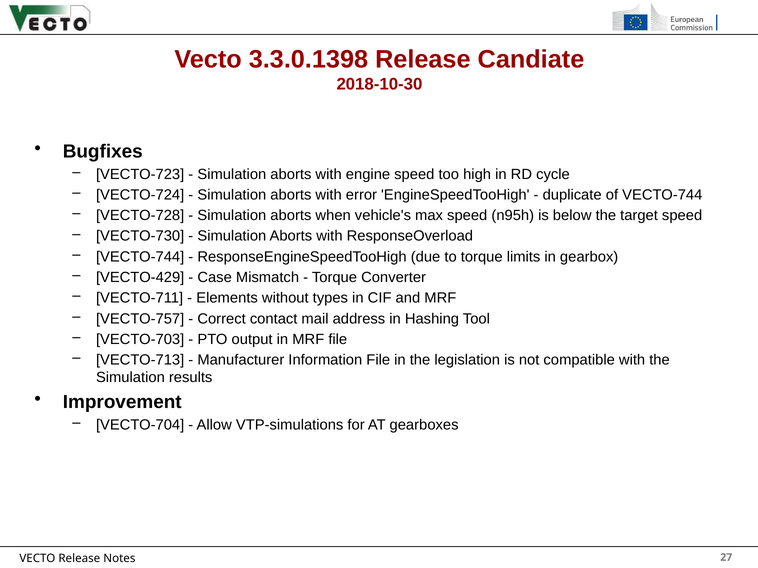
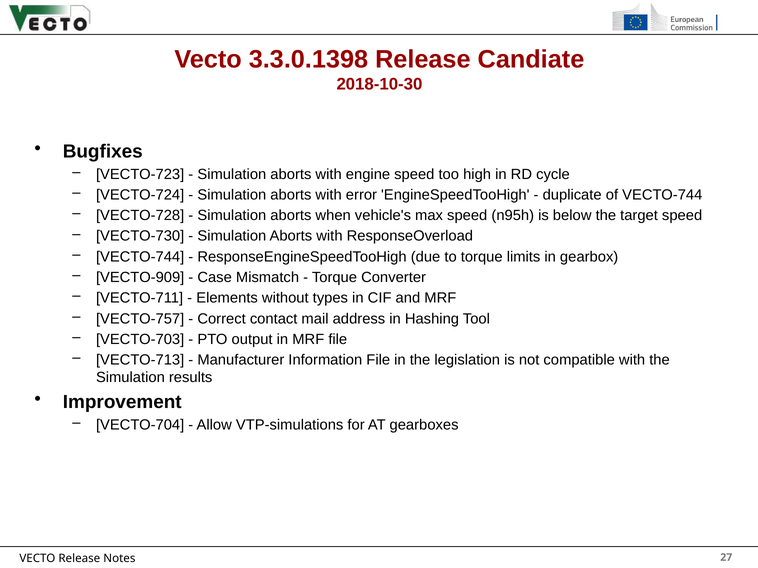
VECTO-429: VECTO-429 -> VECTO-909
